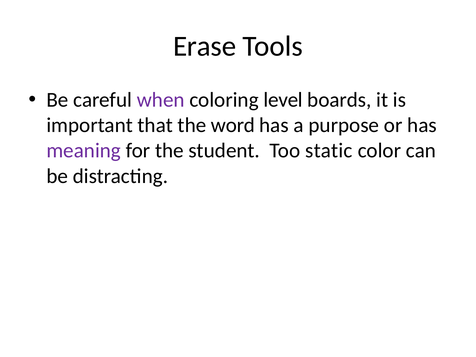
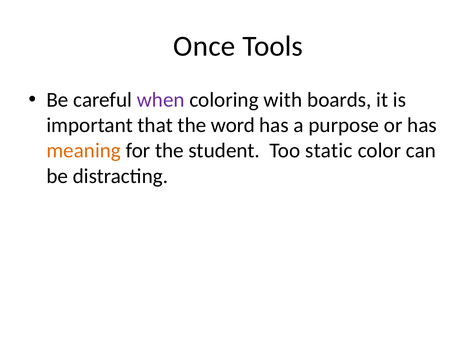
Erase: Erase -> Once
level: level -> with
meaning colour: purple -> orange
